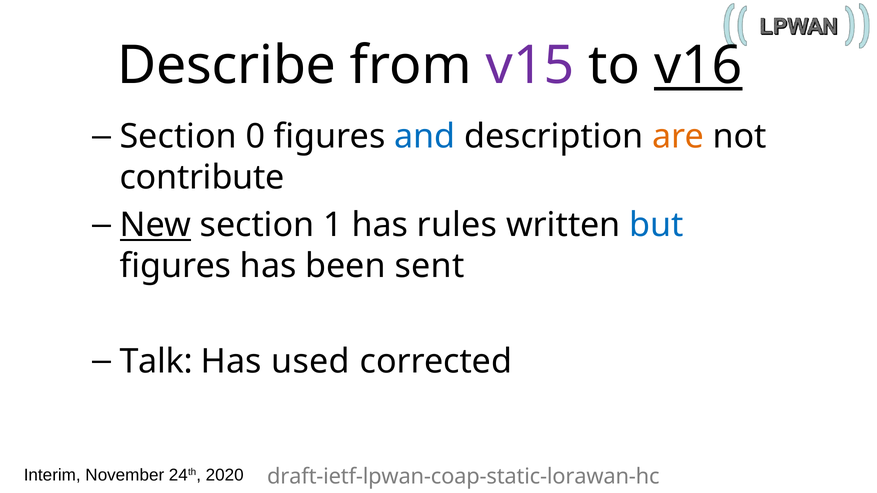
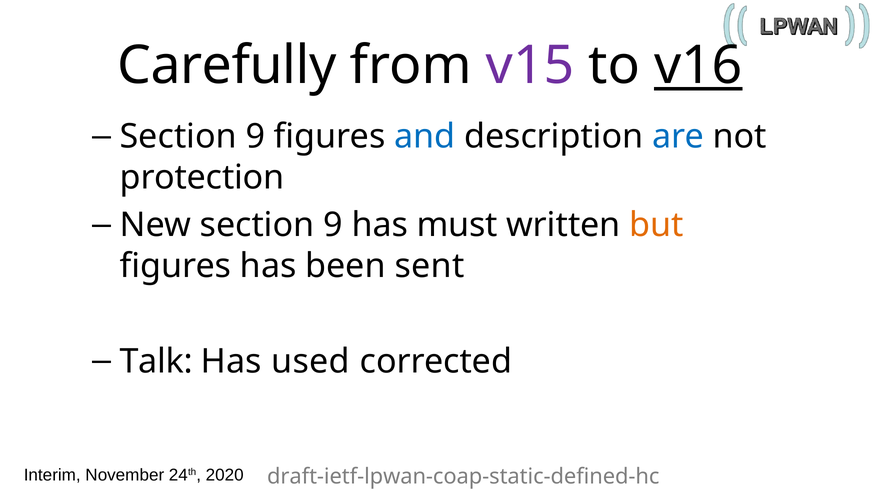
Describe: Describe -> Carefully
0 at (255, 137): 0 -> 9
are colour: orange -> blue
contribute: contribute -> protection
New underline: present -> none
1 at (333, 225): 1 -> 9
rules: rules -> must
but colour: blue -> orange
draft-ietf-lpwan-coap-static-lorawan-hc: draft-ietf-lpwan-coap-static-lorawan-hc -> draft-ietf-lpwan-coap-static-defined-hc
